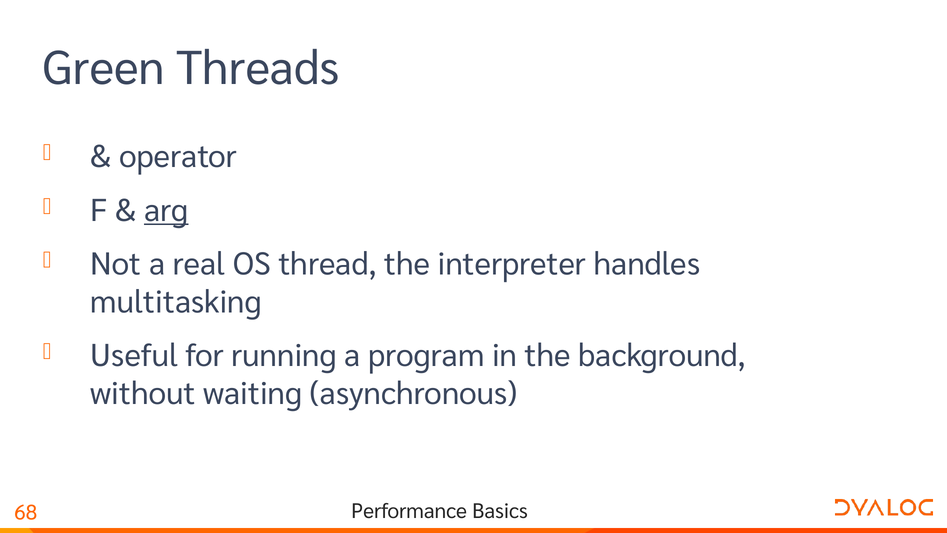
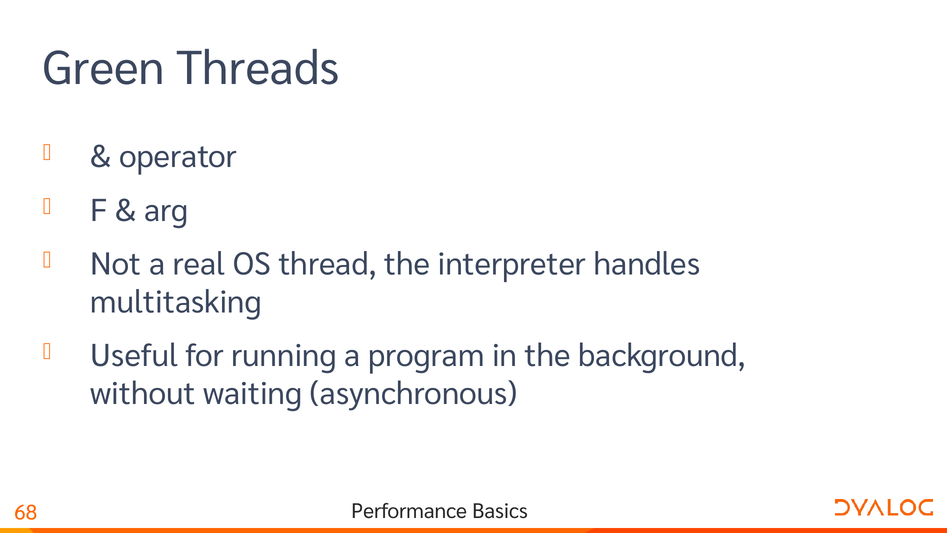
arg underline: present -> none
